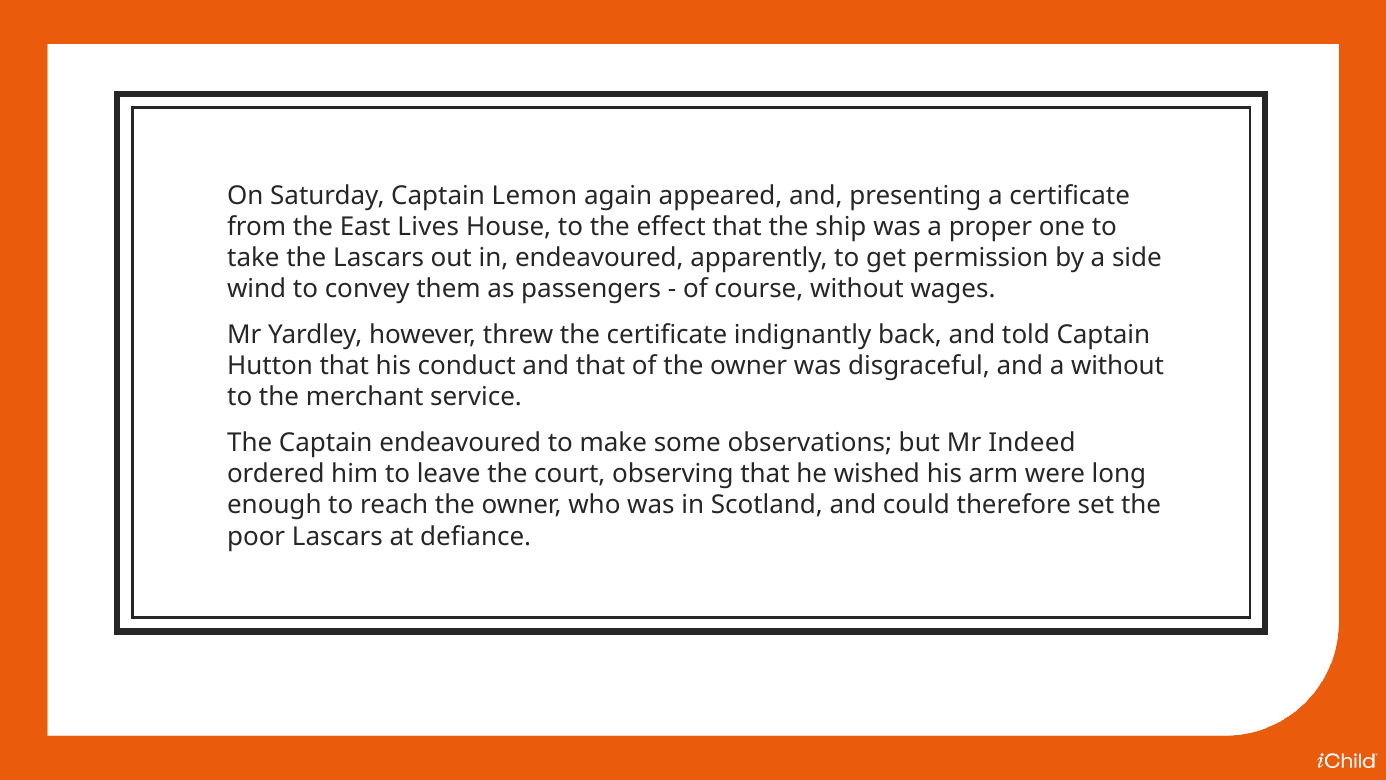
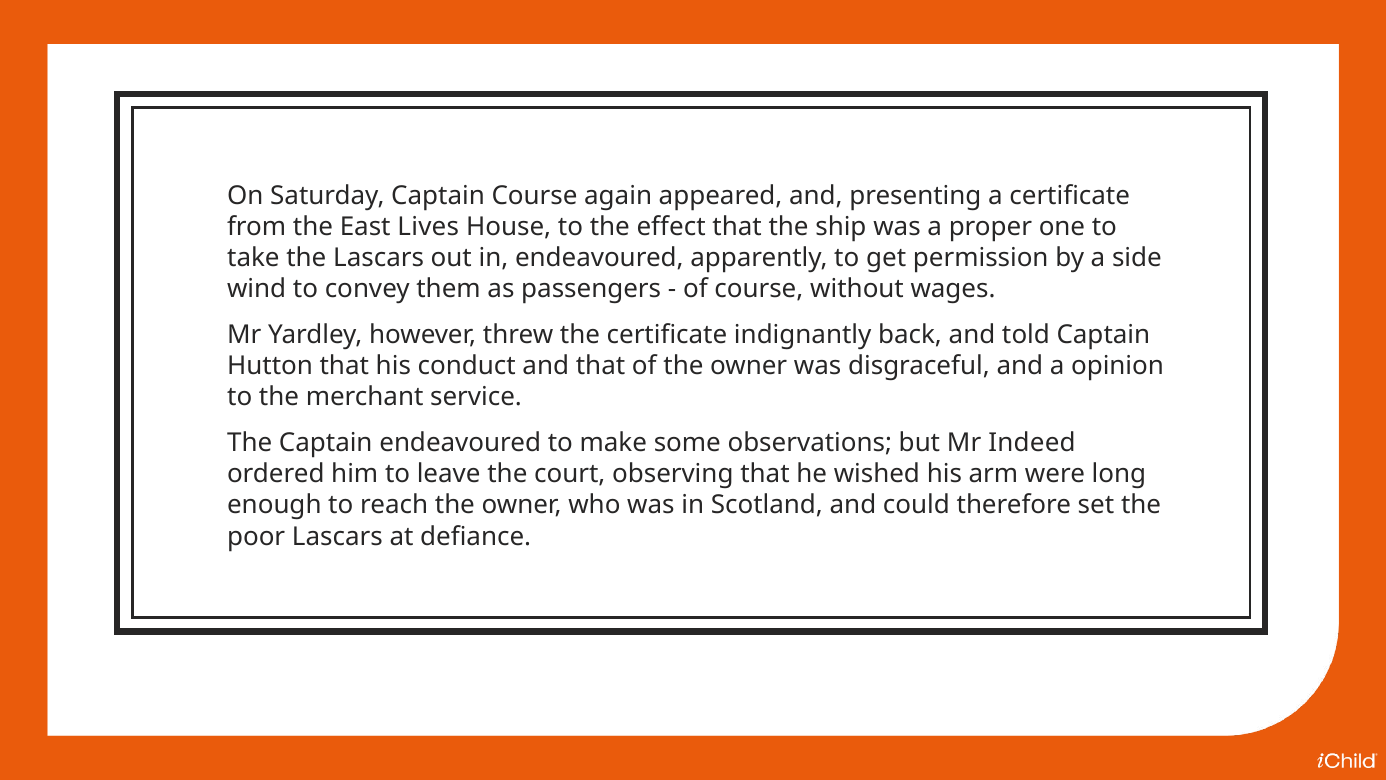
Captain Lemon: Lemon -> Course
a without: without -> opinion
